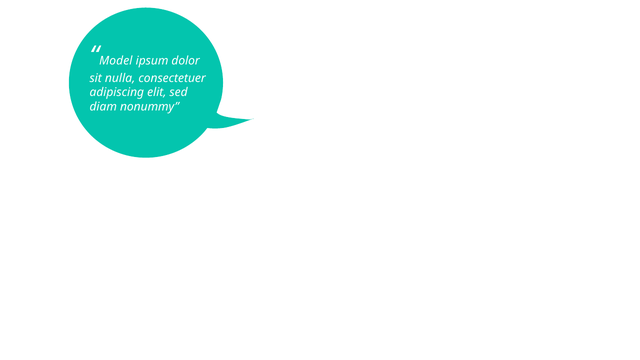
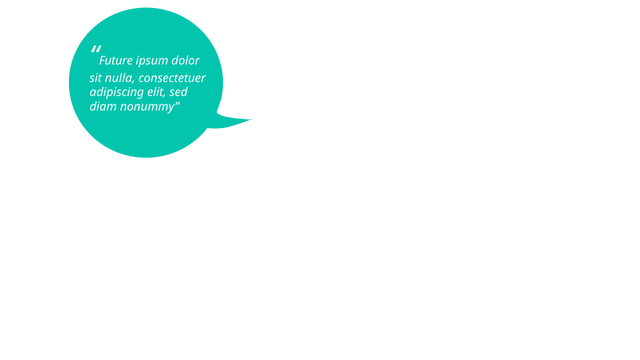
Model: Model -> Future
